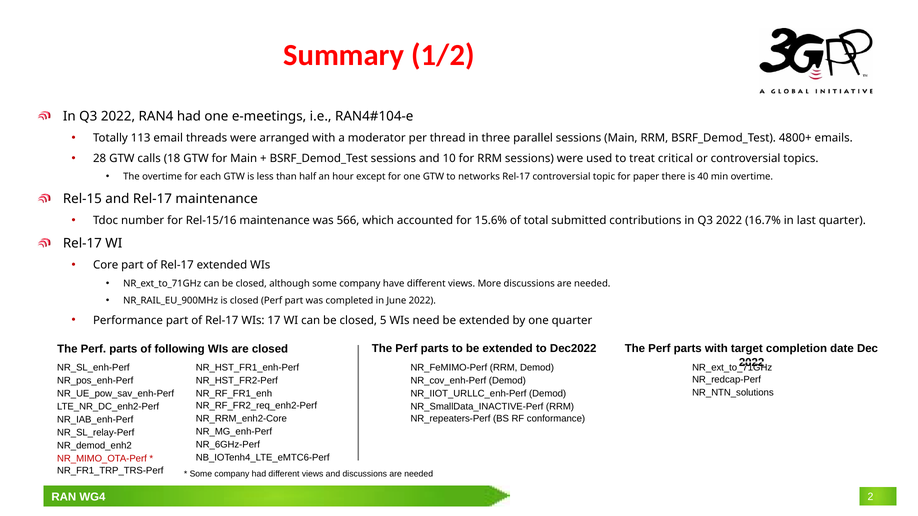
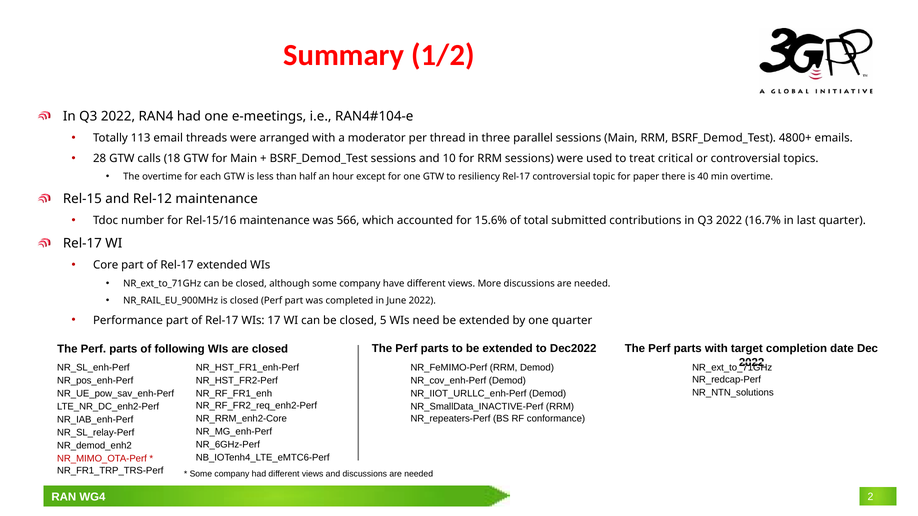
networks: networks -> resiliency
and Rel-17: Rel-17 -> Rel-12
